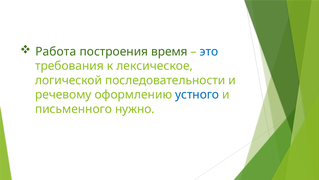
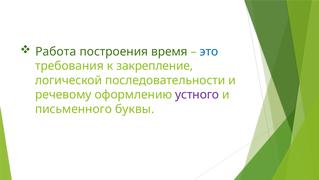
лексическое: лексическое -> закрепление
устного colour: blue -> purple
нужно: нужно -> буквы
